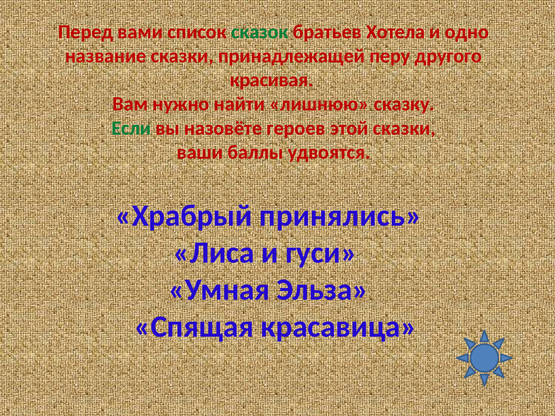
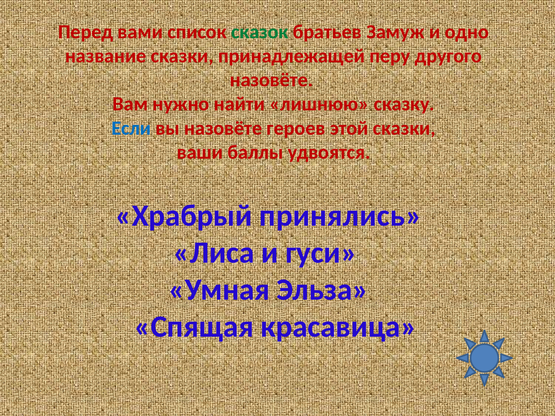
Хотела: Хотела -> Замуж
красивая at (272, 80): красивая -> назовёте
Если colour: green -> blue
